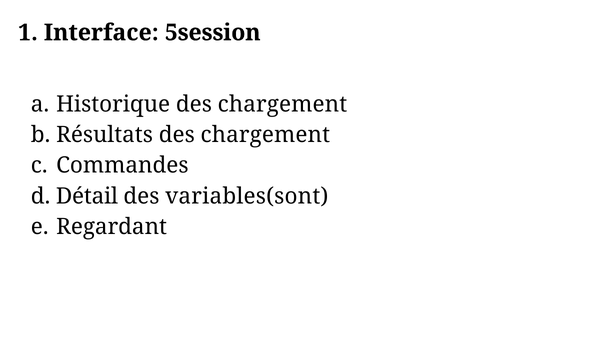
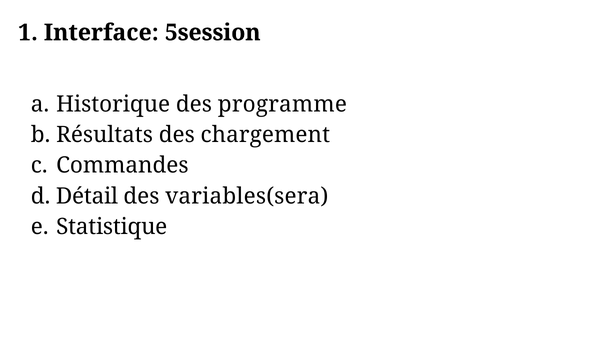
Historique des chargement: chargement -> programme
variables(sont: variables(sont -> variables(sera
Regardant: Regardant -> Statistique
